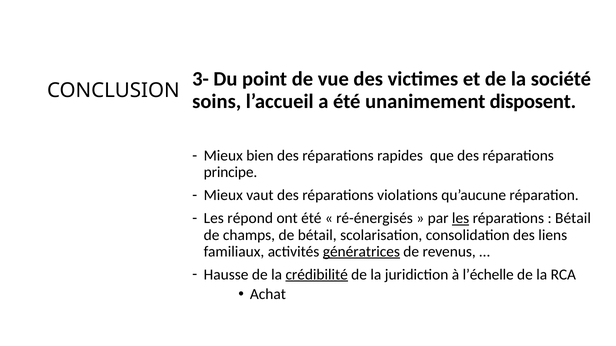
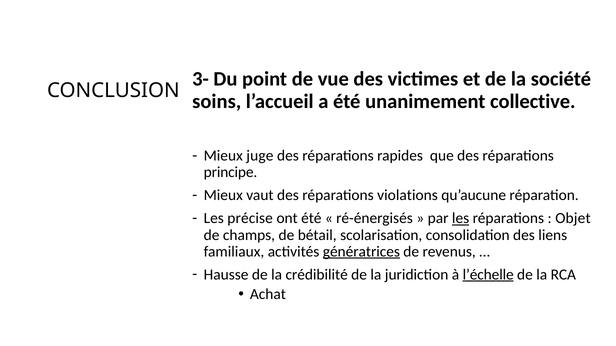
disposent: disposent -> collective
bien: bien -> juge
répond: répond -> précise
Bétail at (573, 219): Bétail -> Objet
crédibilité underline: present -> none
l’échelle underline: none -> present
